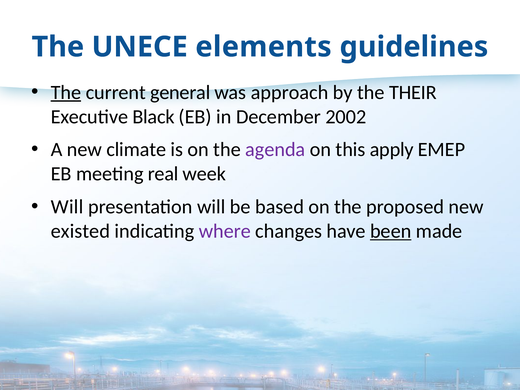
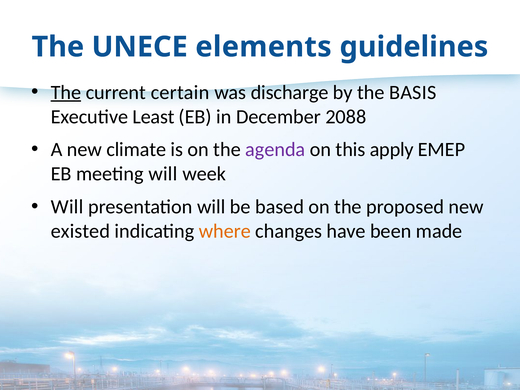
general: general -> certain
approach: approach -> discharge
THEIR: THEIR -> BASIS
Black: Black -> Least
2002: 2002 -> 2088
meeting real: real -> will
where colour: purple -> orange
been underline: present -> none
